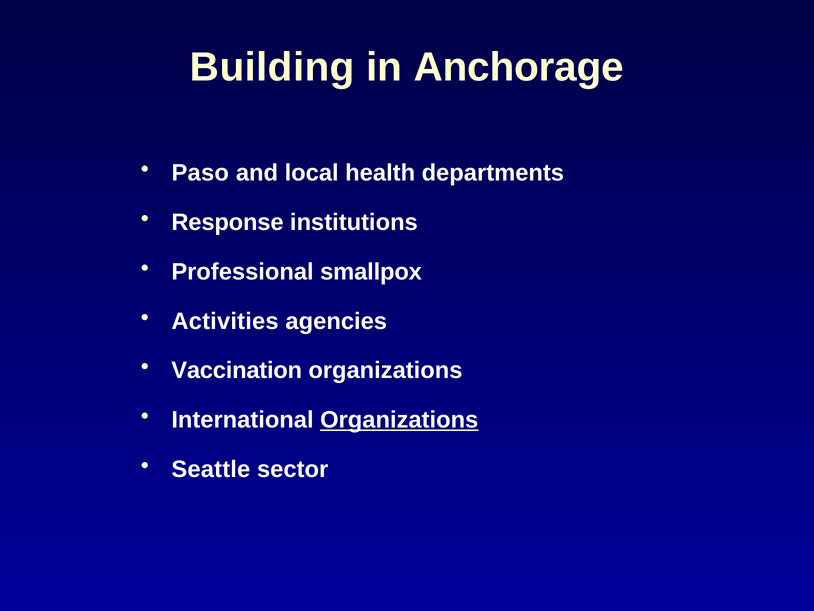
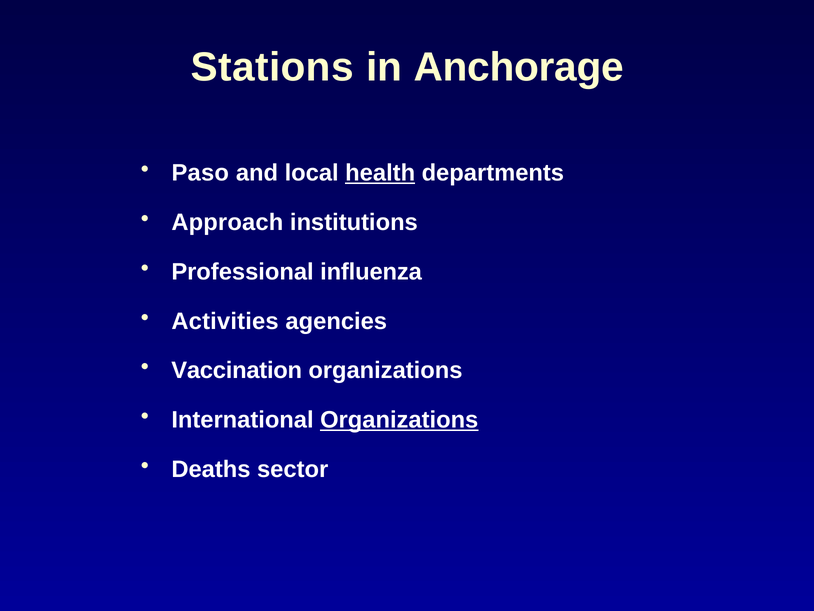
Building: Building -> Stations
health underline: none -> present
Response: Response -> Approach
smallpox: smallpox -> influenza
Seattle: Seattle -> Deaths
